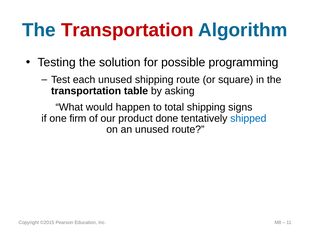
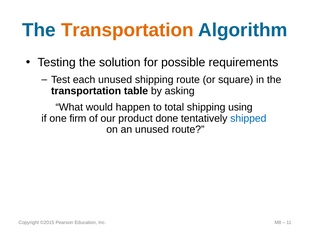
Transportation at (127, 30) colour: red -> orange
programming: programming -> requirements
signs: signs -> using
